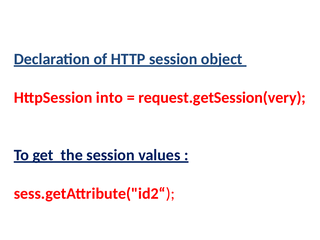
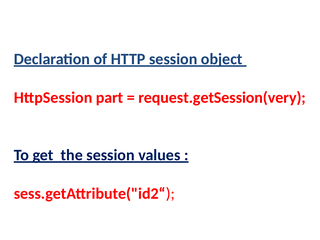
into: into -> part
